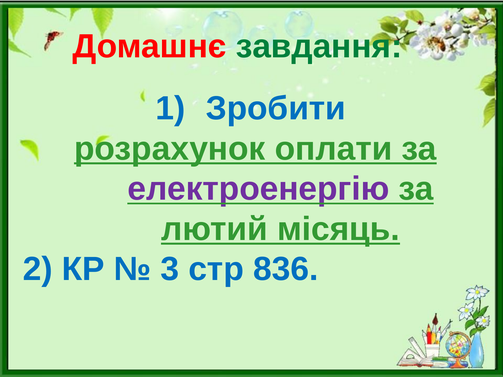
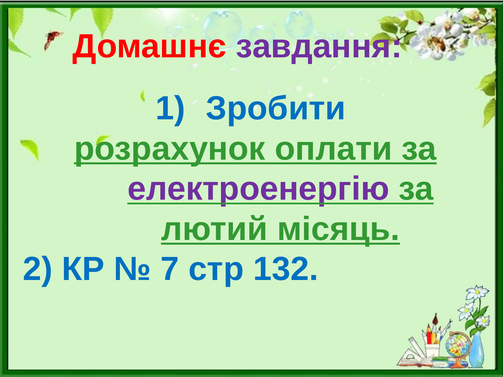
завдання colour: green -> purple
3: 3 -> 7
836: 836 -> 132
